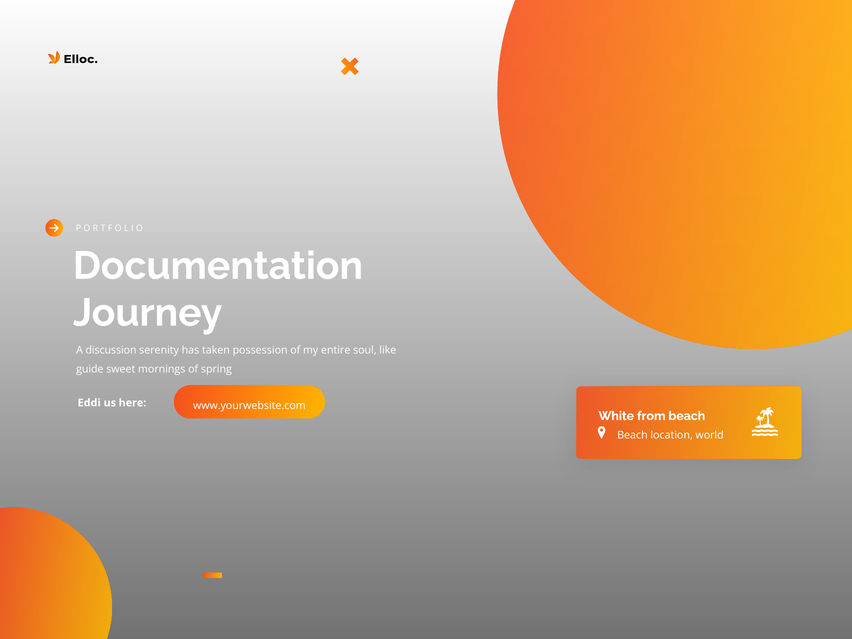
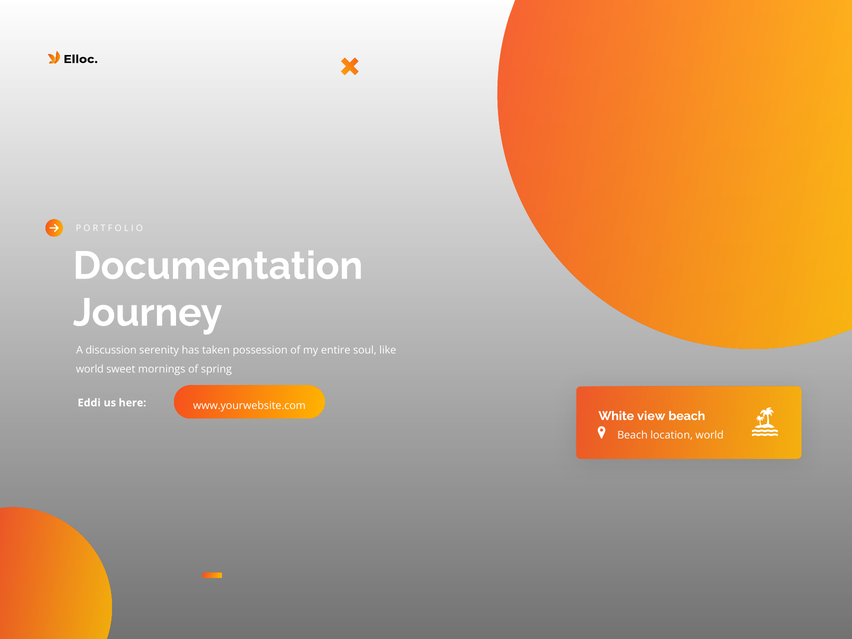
guide at (90, 369): guide -> world
from: from -> view
